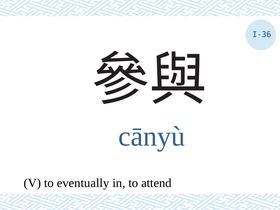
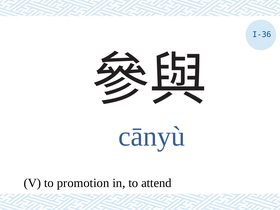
eventually: eventually -> promotion
